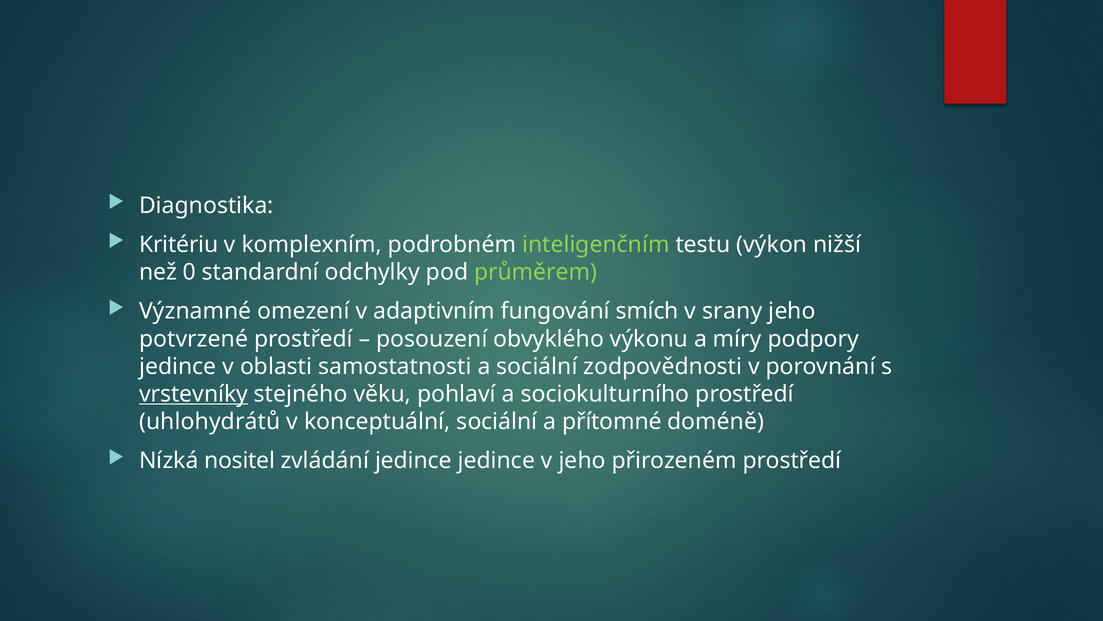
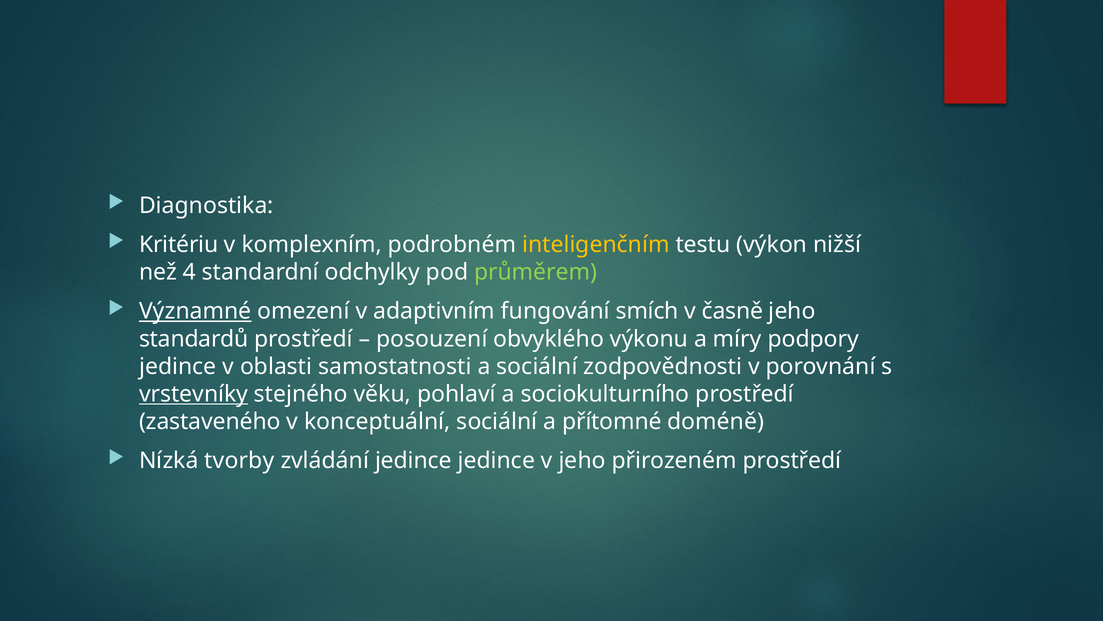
inteligenčním colour: light green -> yellow
0: 0 -> 4
Významné underline: none -> present
srany: srany -> časně
potvrzené: potvrzené -> standardů
uhlohydrátů: uhlohydrátů -> zastaveného
nositel: nositel -> tvorby
